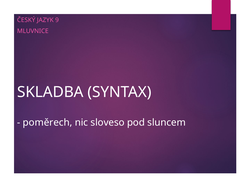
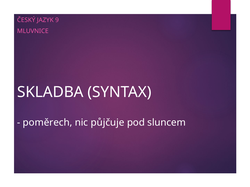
sloveso: sloveso -> půjčuje
